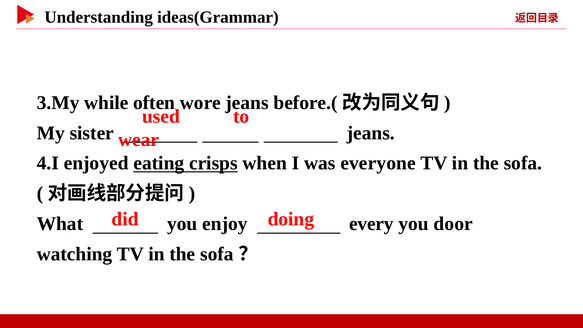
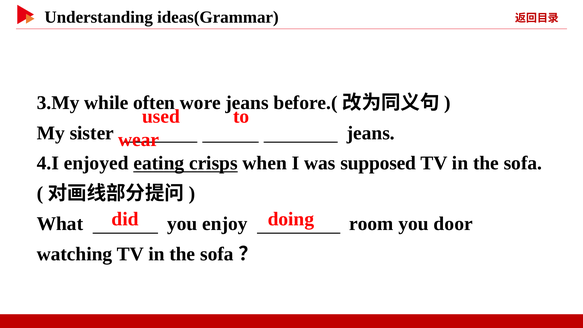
everyone: everyone -> supposed
every: every -> room
